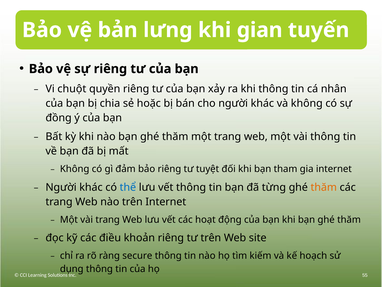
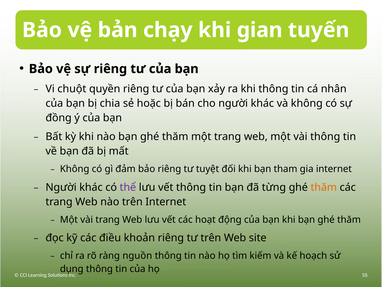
lưng: lưng -> chạy
thể colour: blue -> purple
secure: secure -> nguồn
